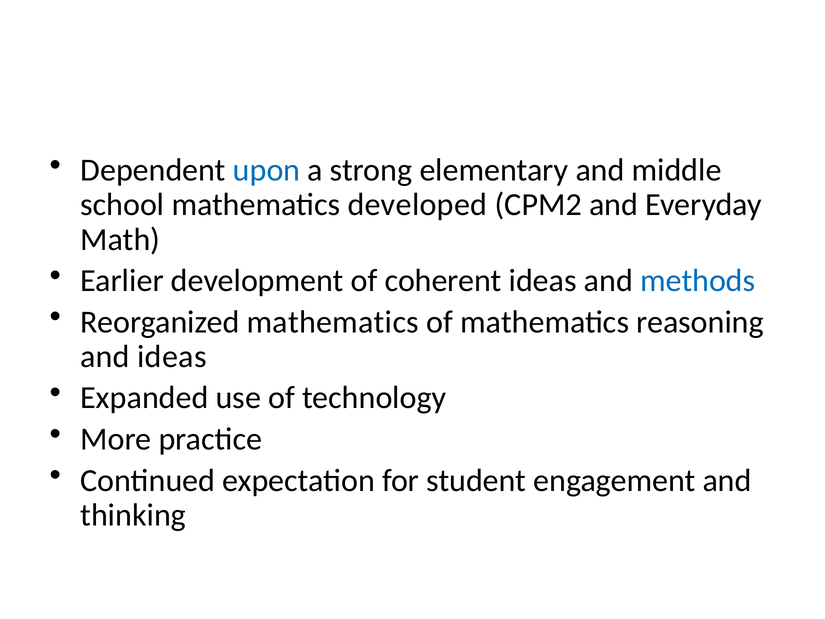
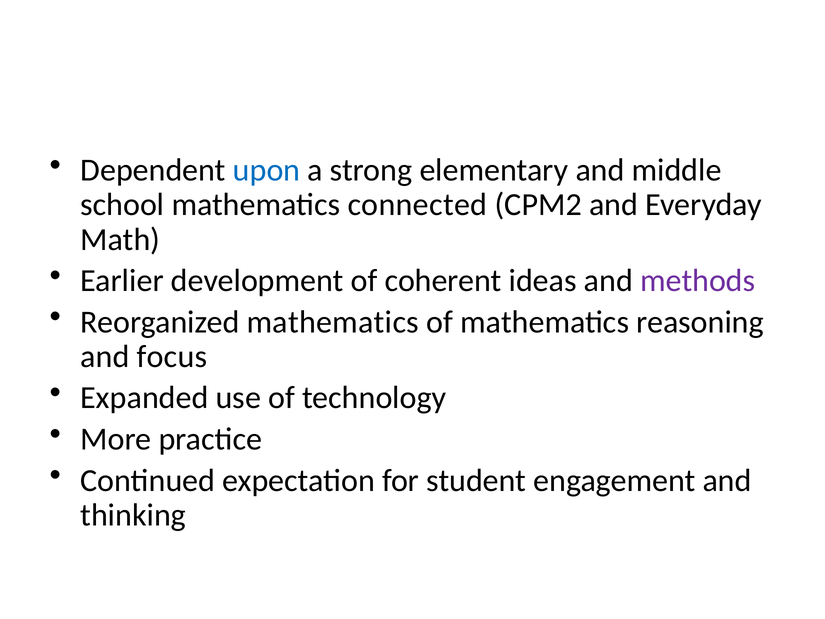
developed: developed -> connected
methods colour: blue -> purple
and ideas: ideas -> focus
